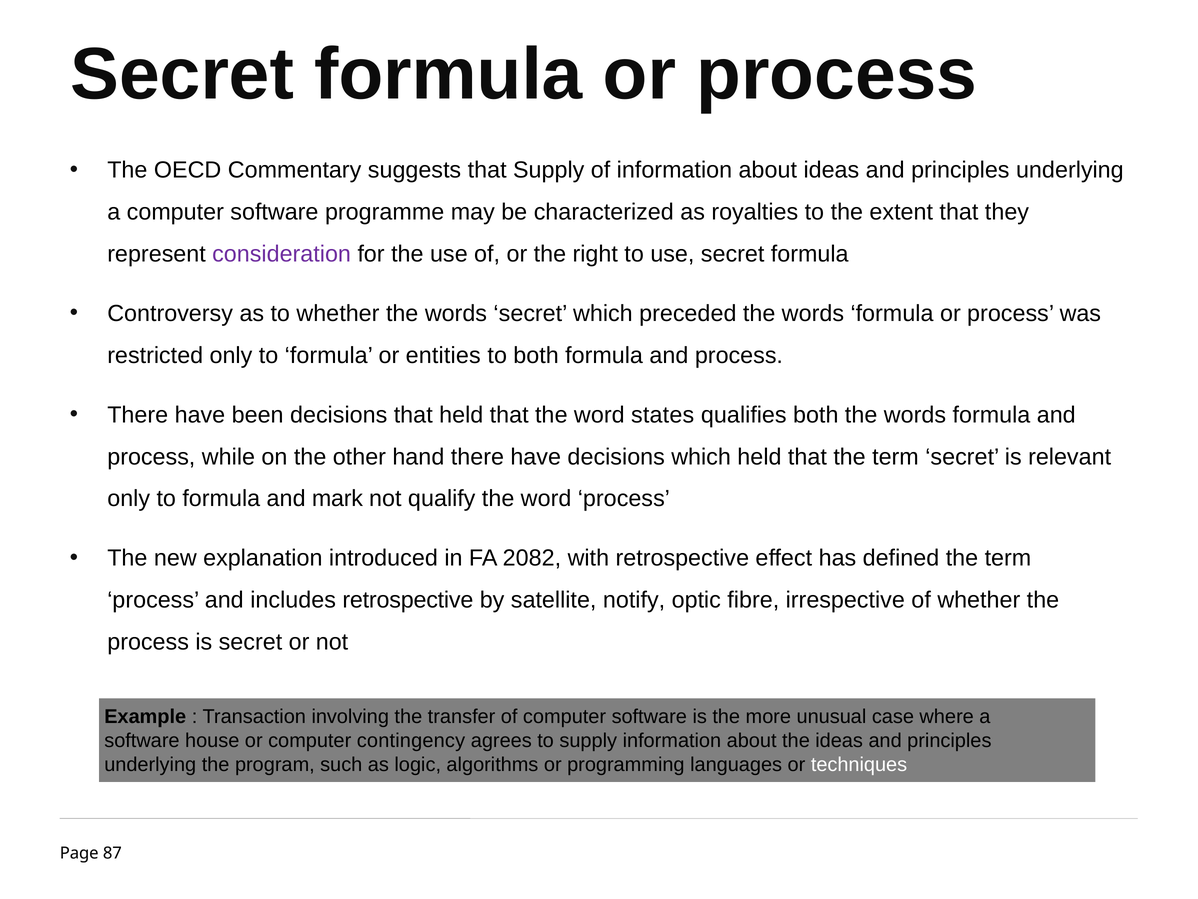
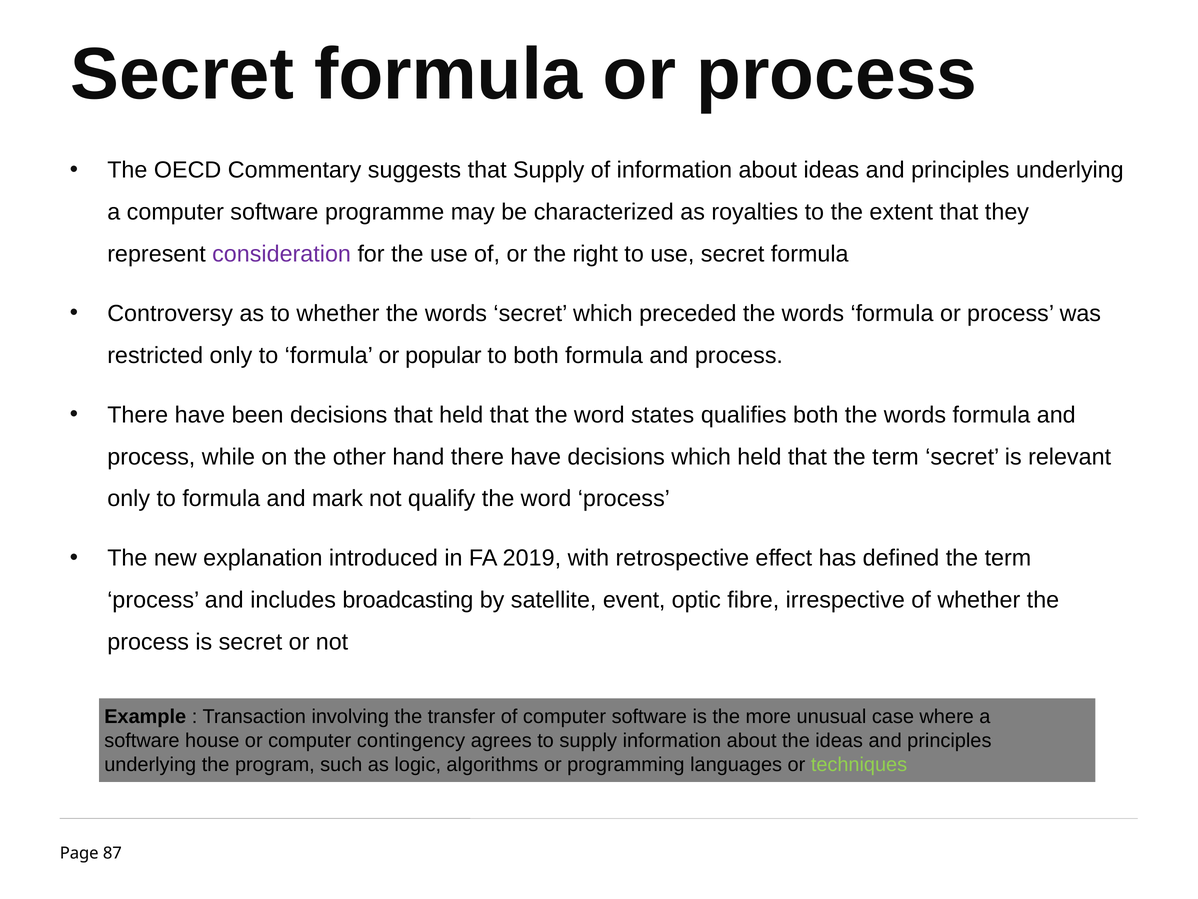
entities: entities -> popular
2082: 2082 -> 2019
includes retrospective: retrospective -> broadcasting
notify: notify -> event
techniques colour: white -> light green
